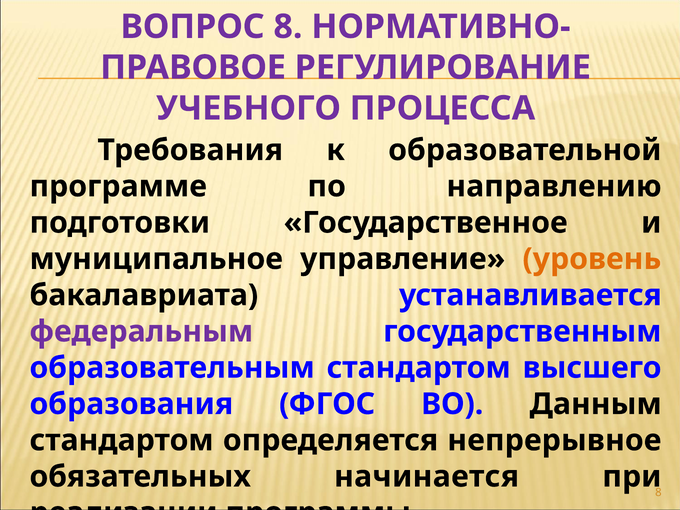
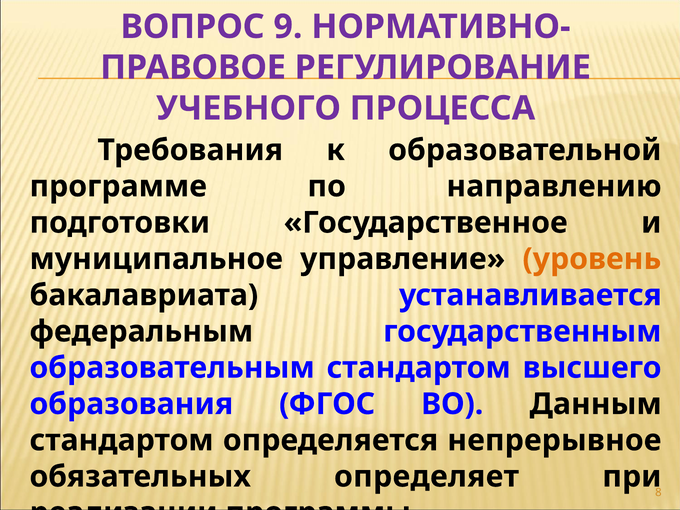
ВОПРОС 8: 8 -> 9
федеральным colour: purple -> black
начинается: начинается -> определяет
